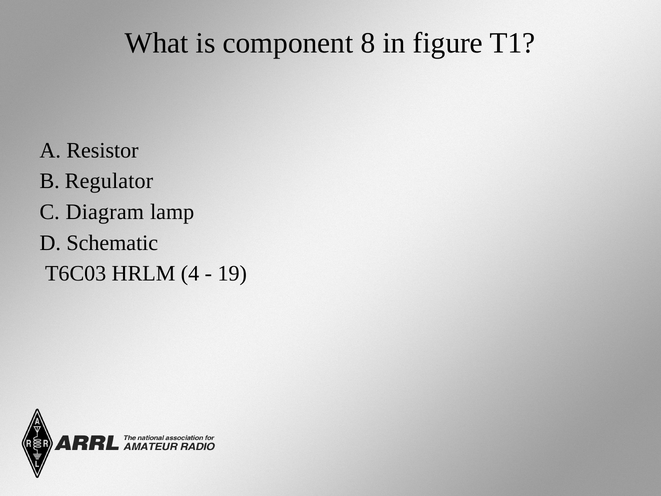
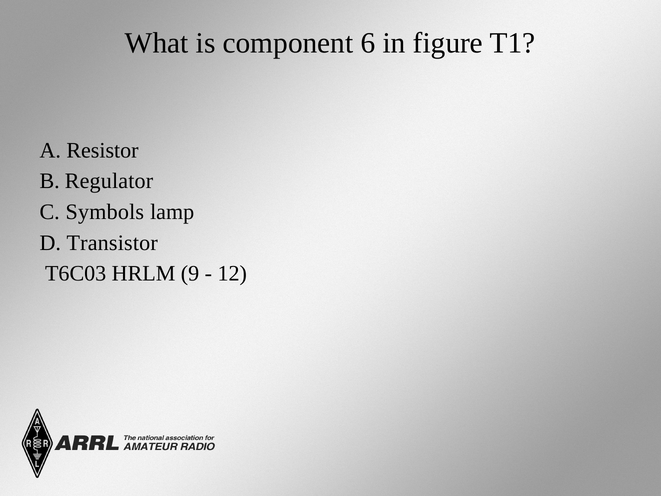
8: 8 -> 6
Diagram: Diagram -> Symbols
Schematic: Schematic -> Transistor
4: 4 -> 9
19: 19 -> 12
